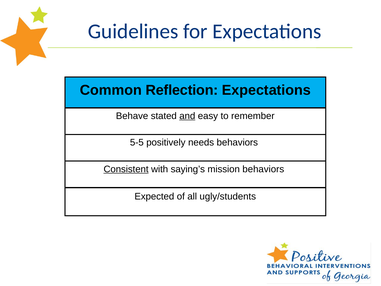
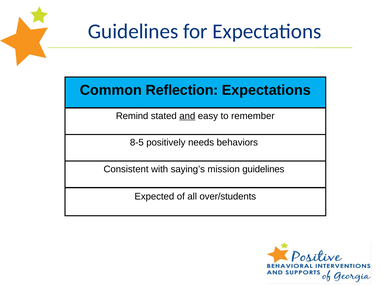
Behave: Behave -> Remind
5-5: 5-5 -> 8-5
Consistent underline: present -> none
mission behaviors: behaviors -> guidelines
ugly/students: ugly/students -> over/students
